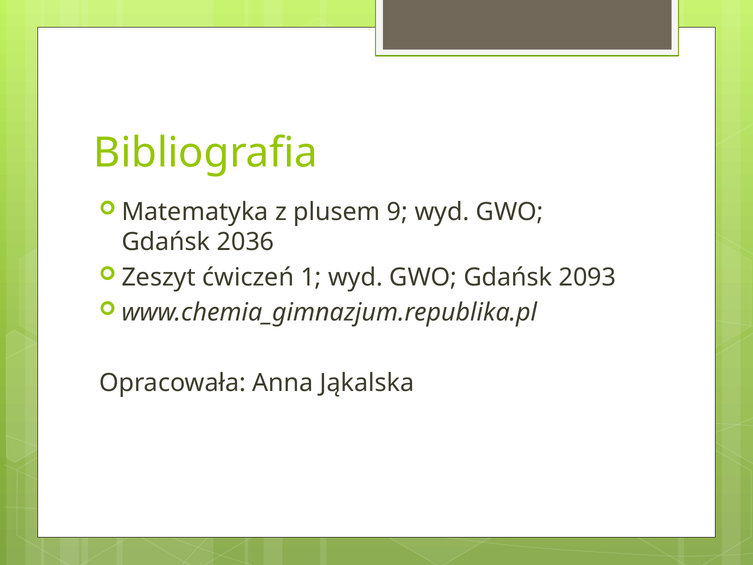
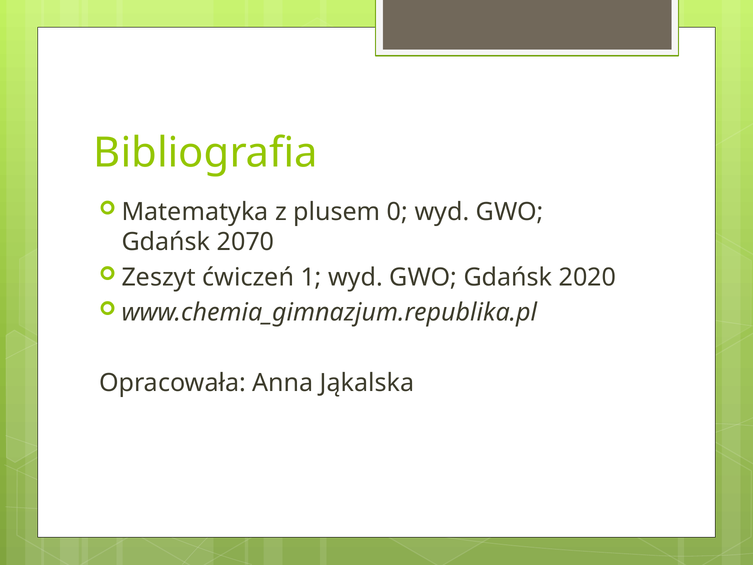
9: 9 -> 0
2036: 2036 -> 2070
2093: 2093 -> 2020
